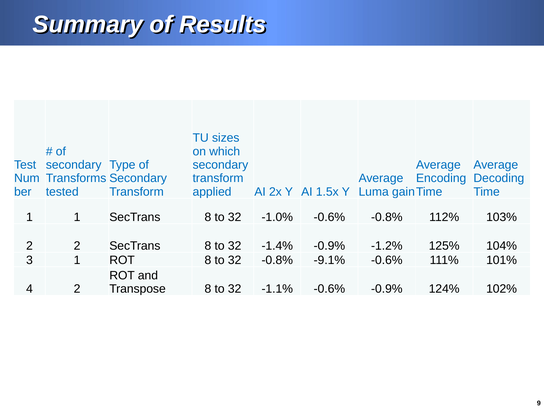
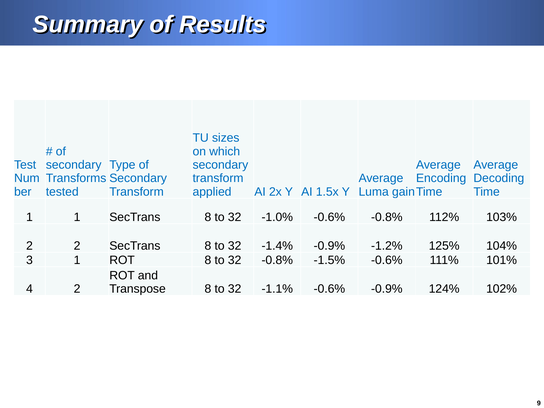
-9.1%: -9.1% -> -1.5%
